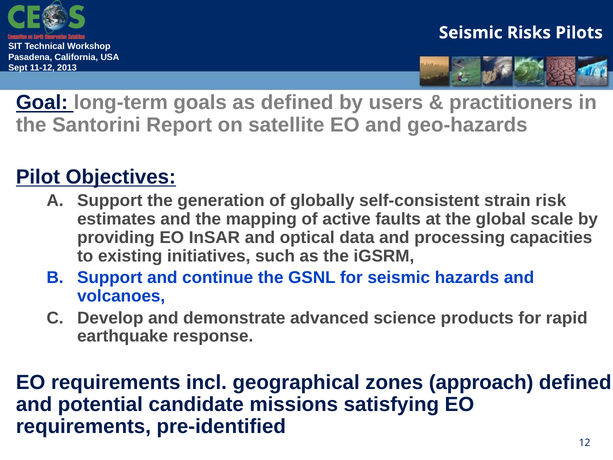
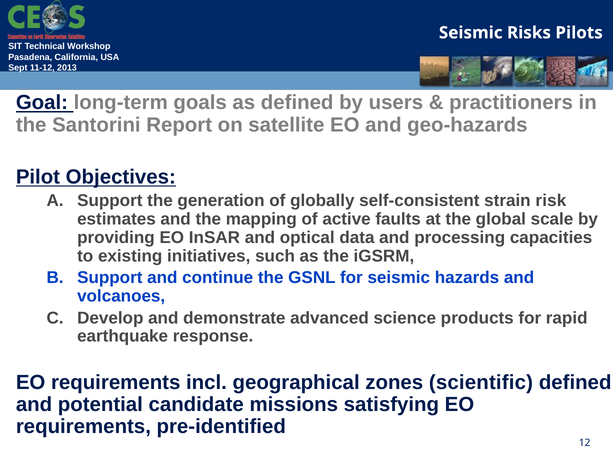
approach: approach -> scientific
